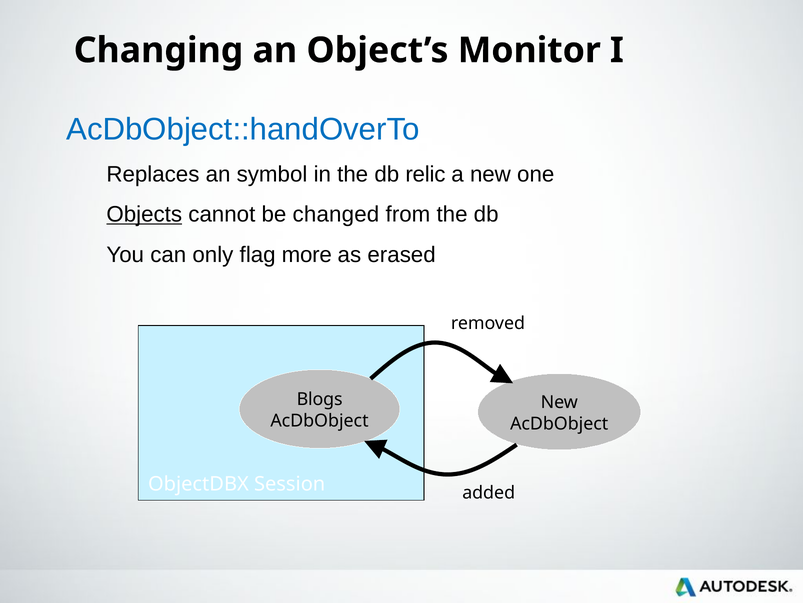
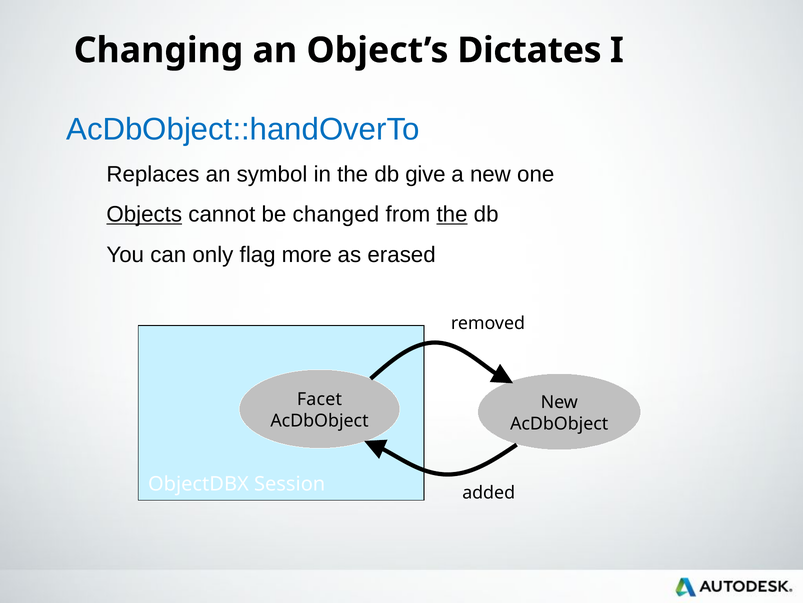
Monitor: Monitor -> Dictates
relic: relic -> give
the at (452, 214) underline: none -> present
Blogs: Blogs -> Facet
